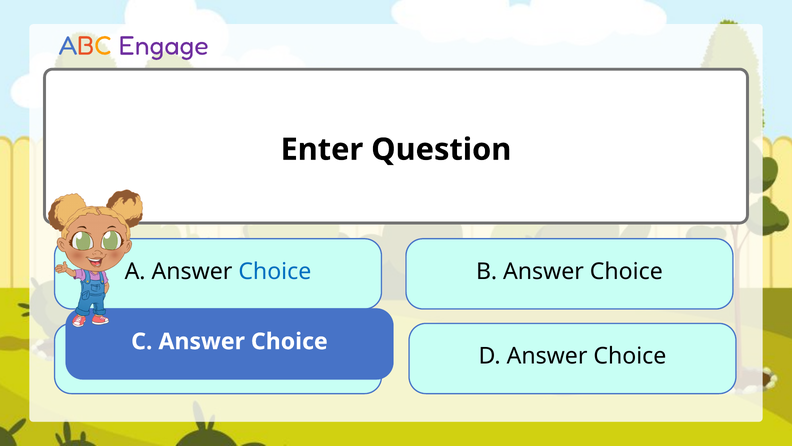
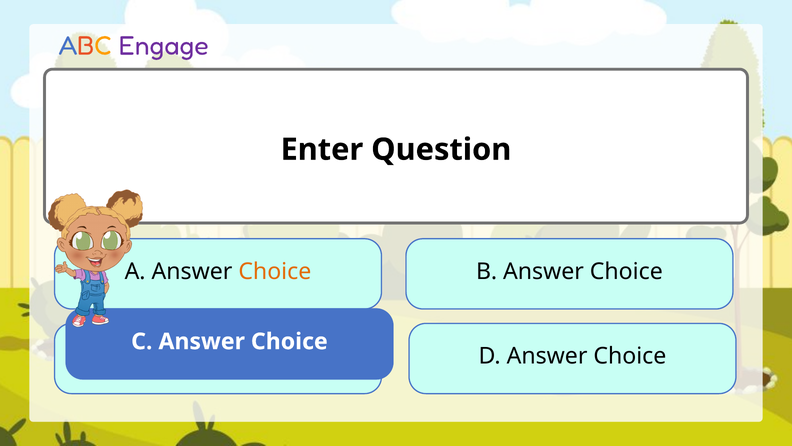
Choice at (275, 271) colour: blue -> orange
